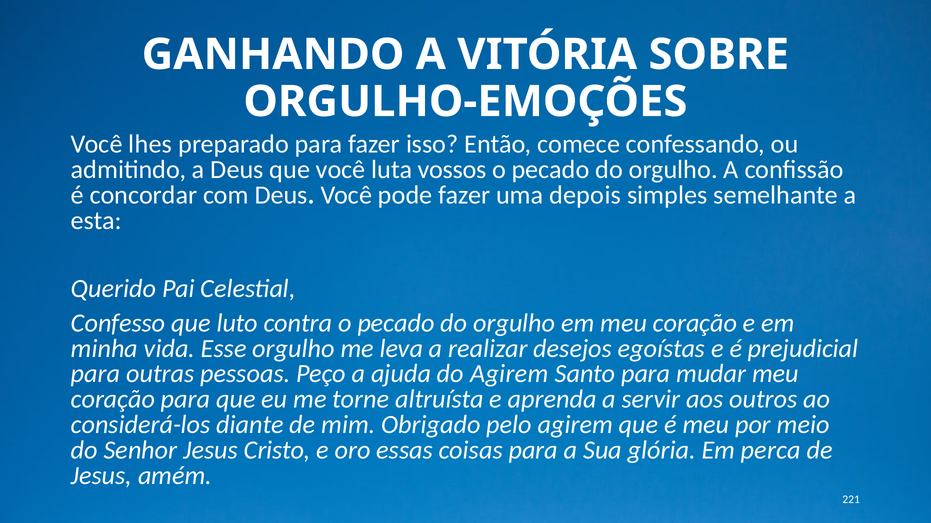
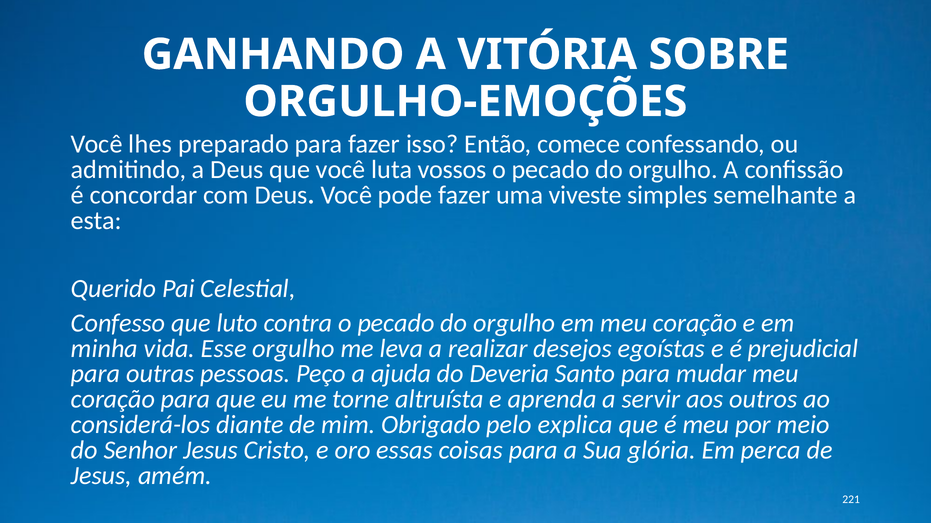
depois: depois -> viveste
do Agirem: Agirem -> Deveria
pelo agirem: agirem -> explica
